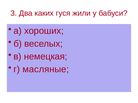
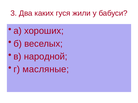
немецкая: немецкая -> народной
